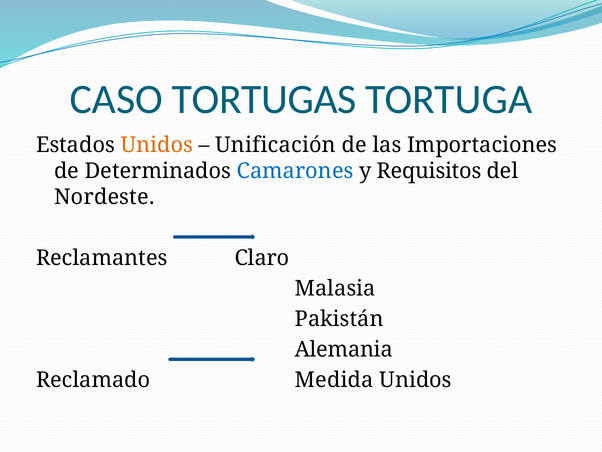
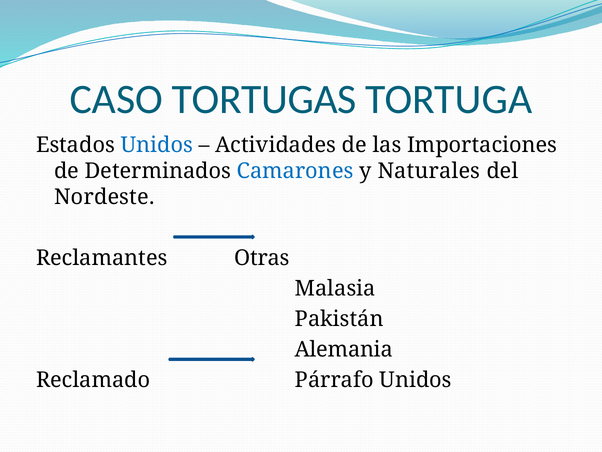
Unidos at (157, 145) colour: orange -> blue
Unificación: Unificación -> Actividades
Requisitos: Requisitos -> Naturales
Claro: Claro -> Otras
Medida: Medida -> Párrafo
